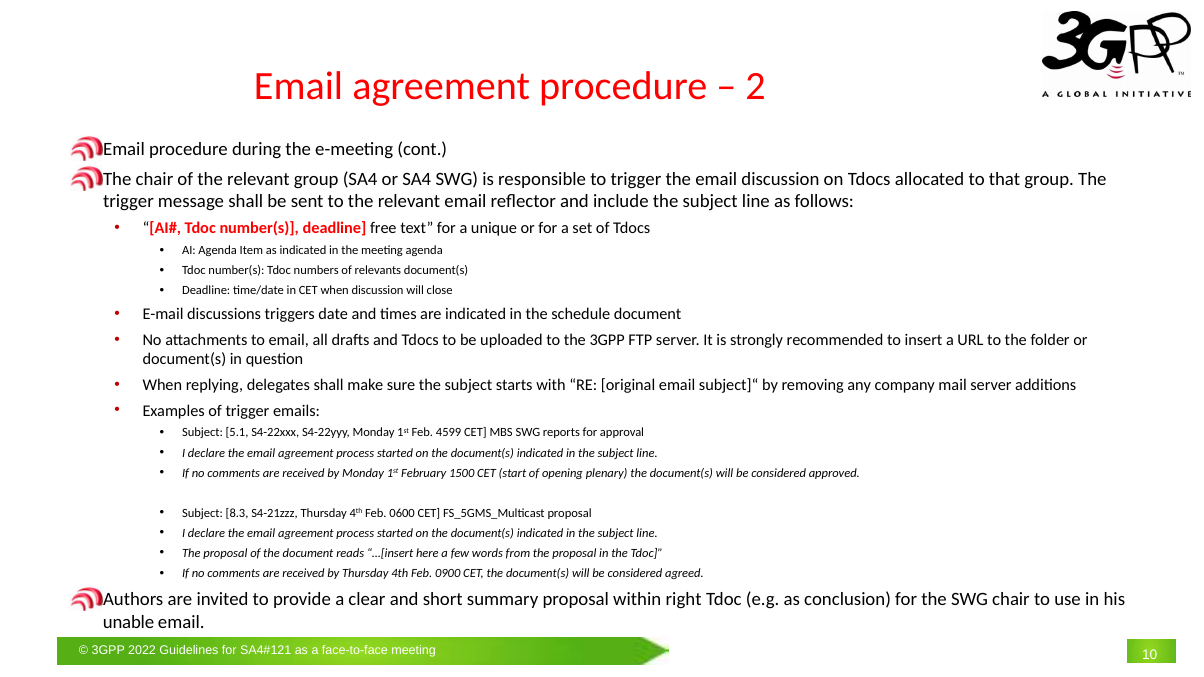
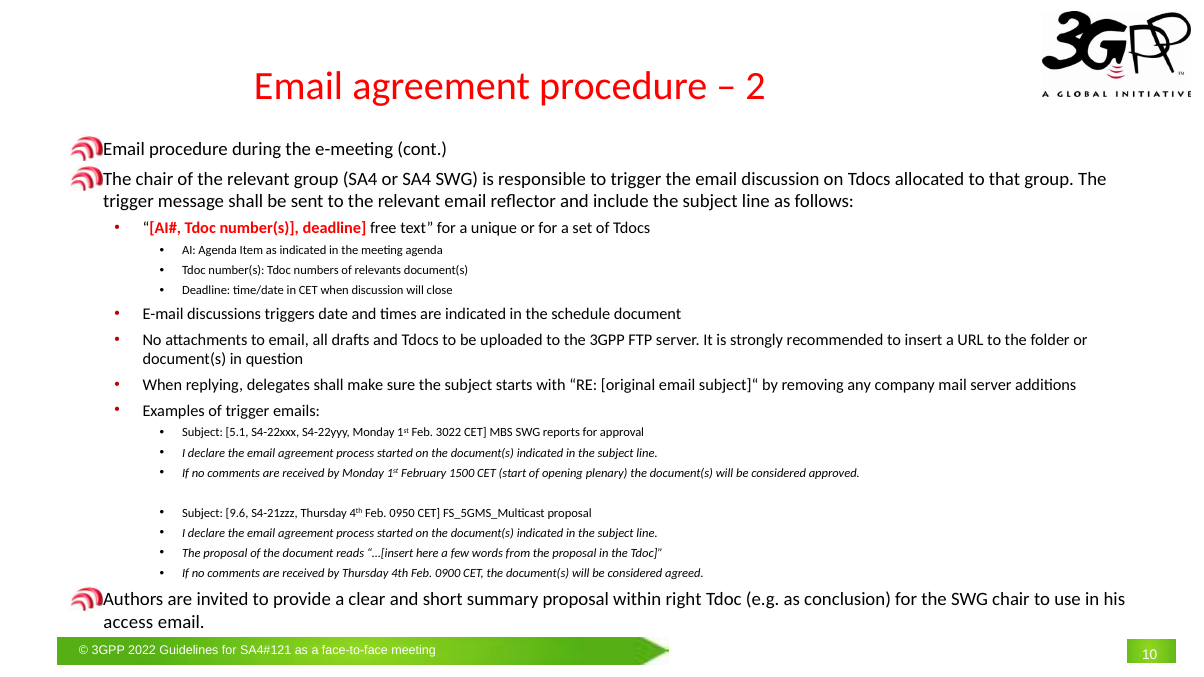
4599: 4599 -> 3022
8.3: 8.3 -> 9.6
0600: 0600 -> 0950
unable: unable -> access
